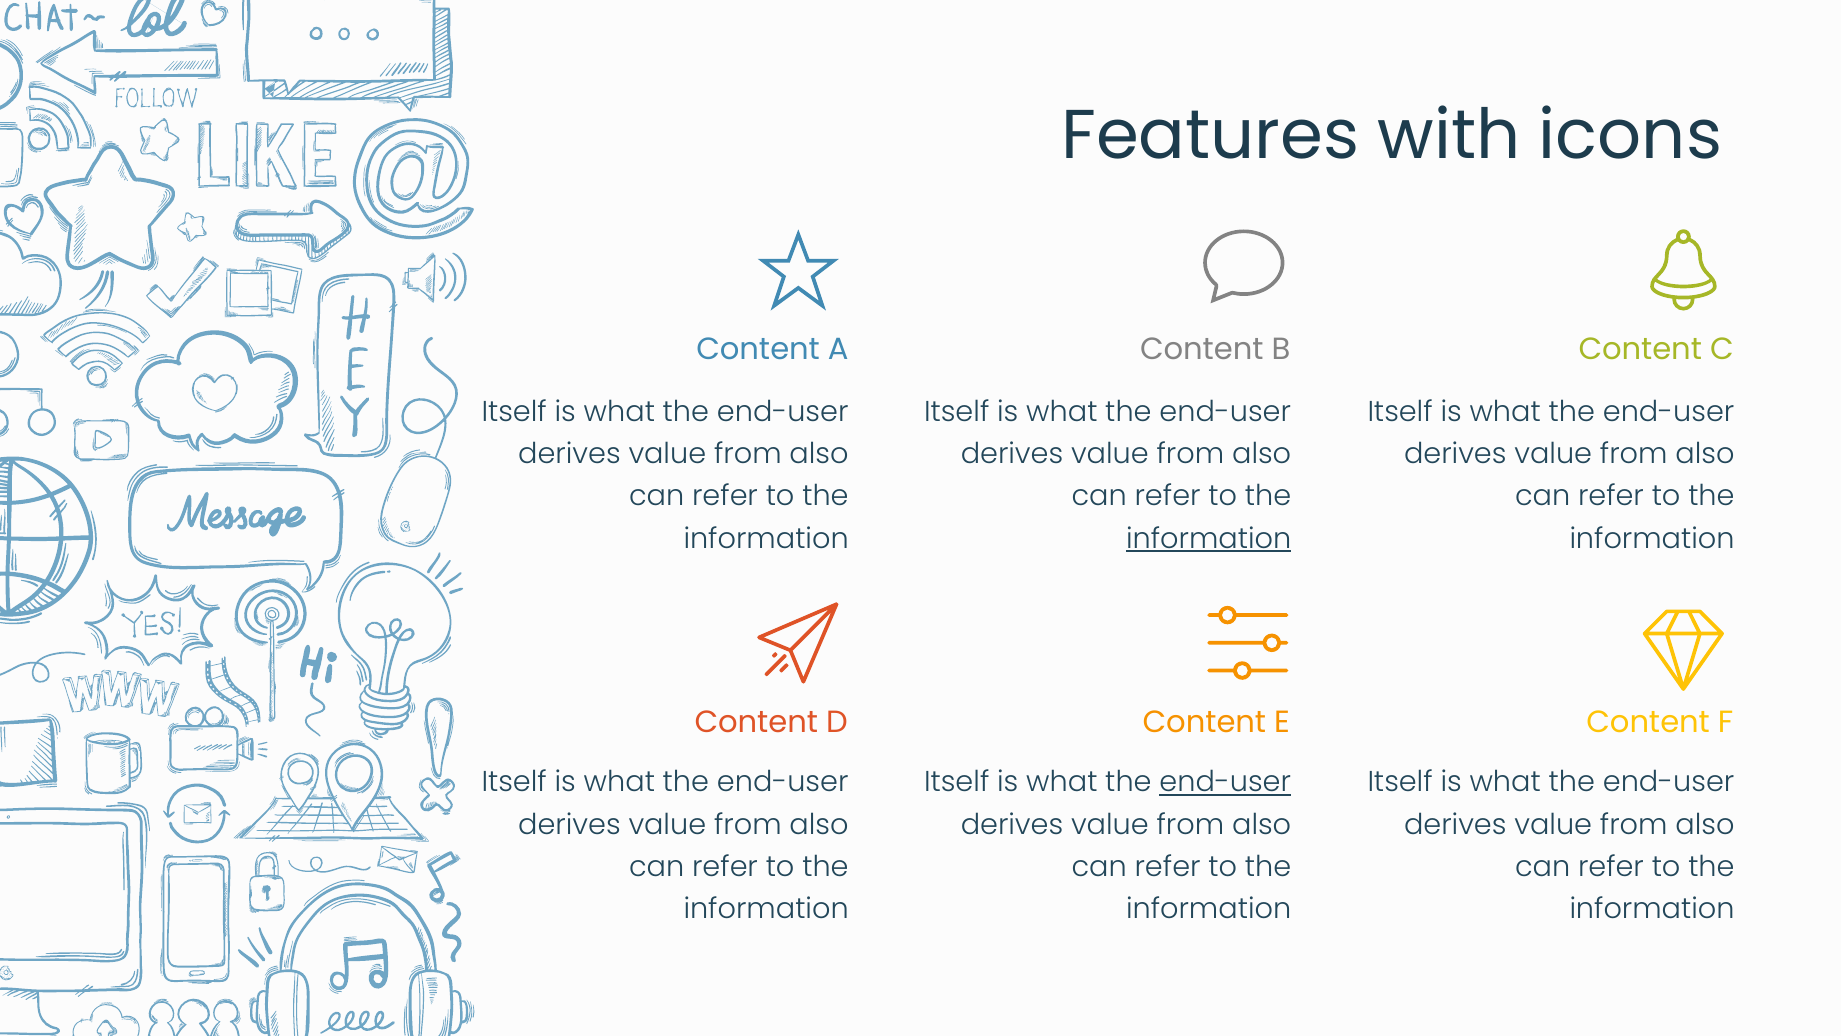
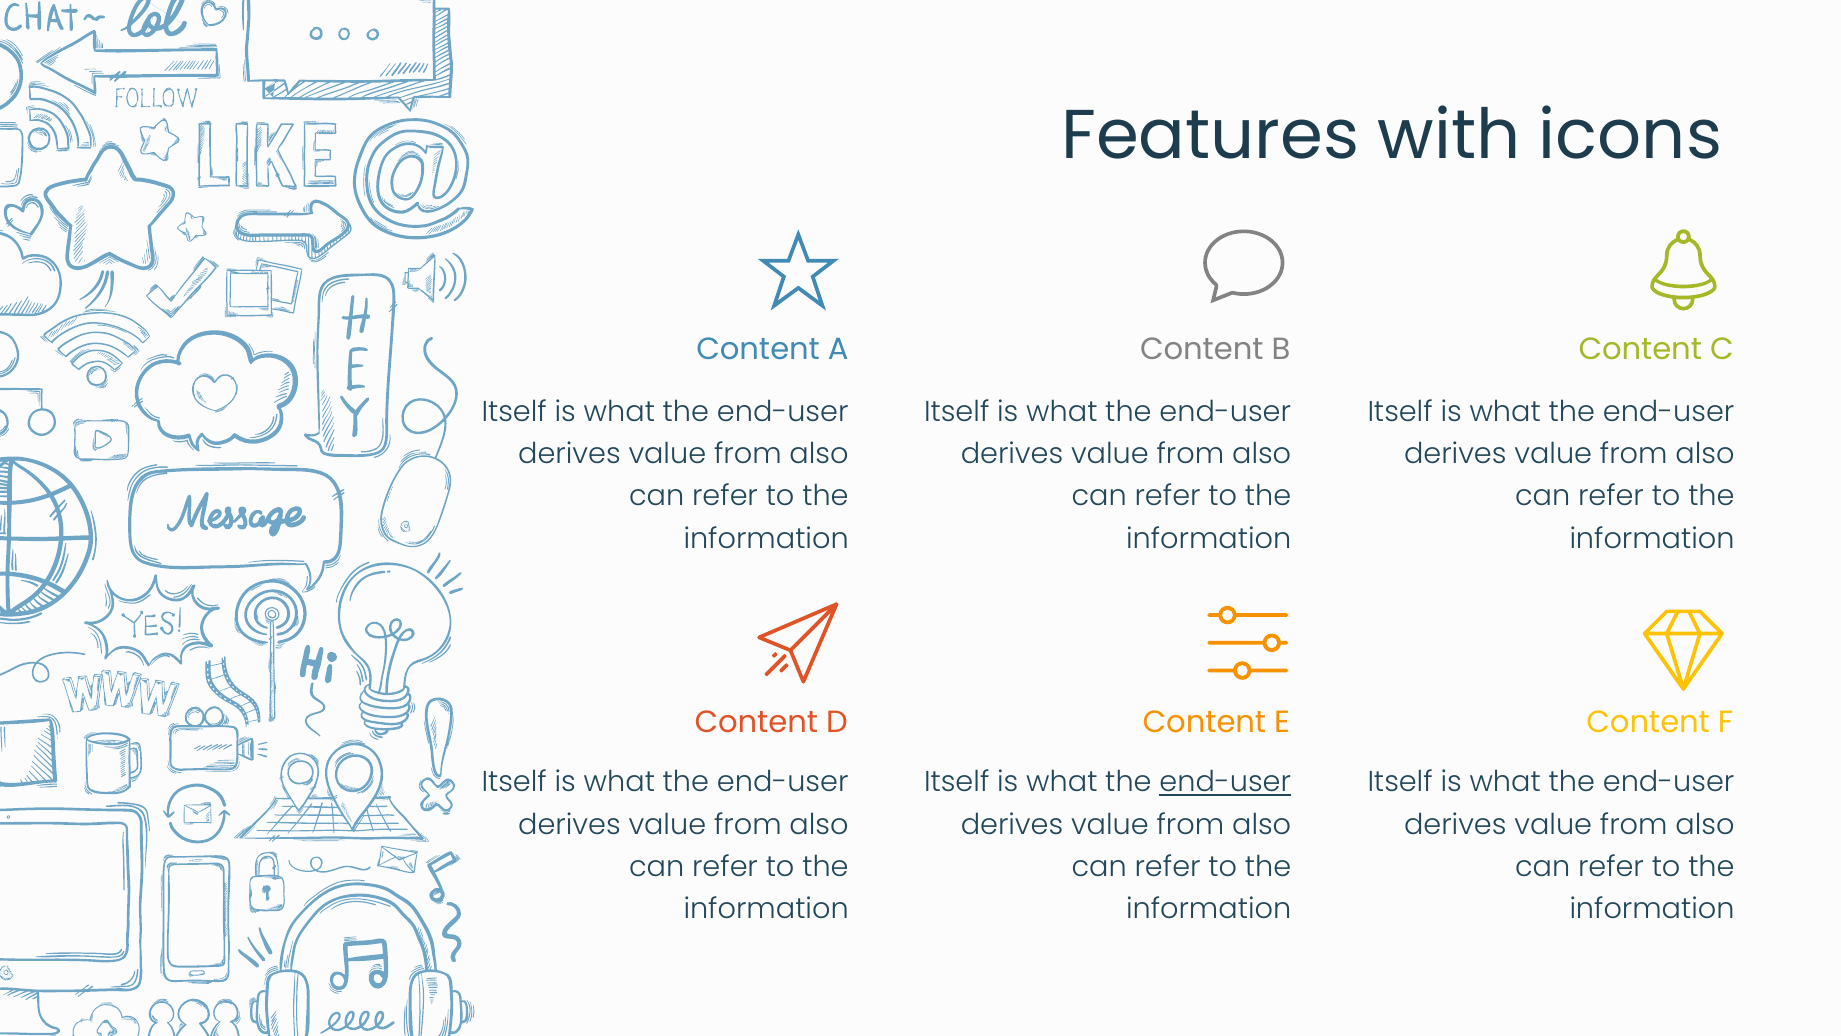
information at (1209, 538) underline: present -> none
